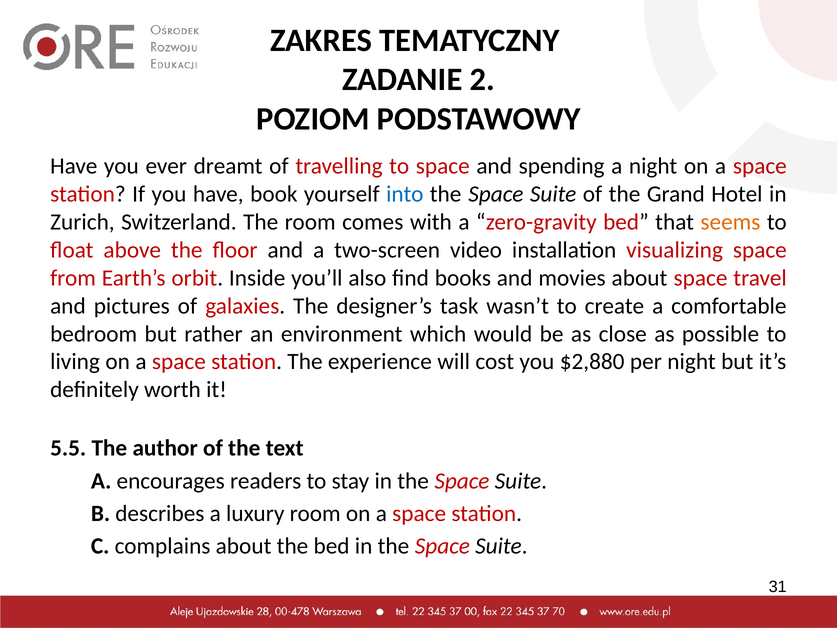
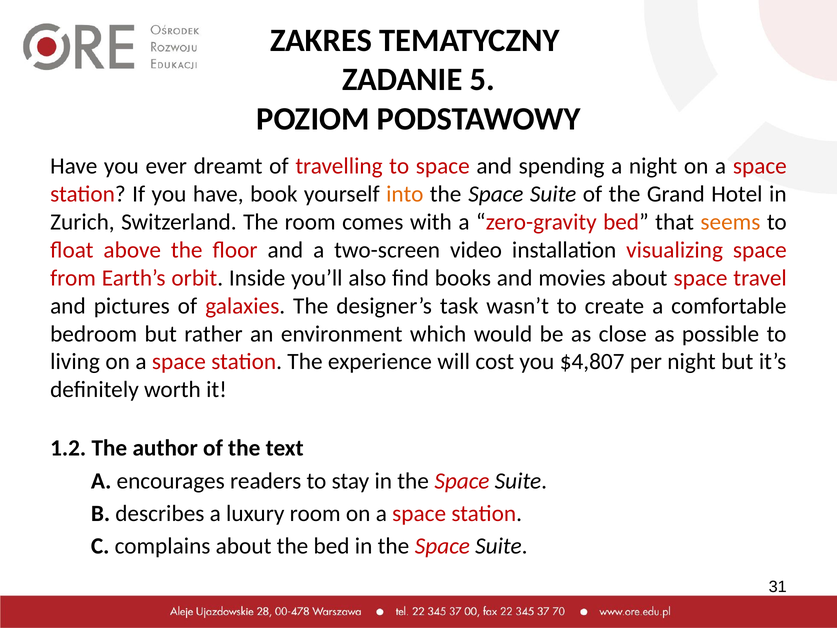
2: 2 -> 5
into colour: blue -> orange
$2,880: $2,880 -> $4,807
5.5: 5.5 -> 1.2
